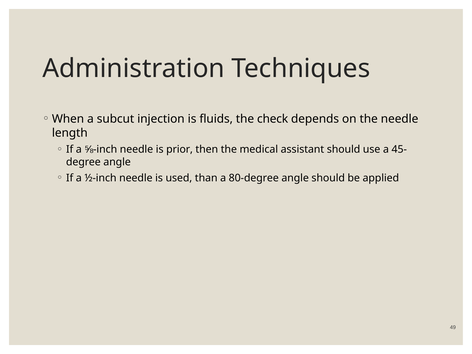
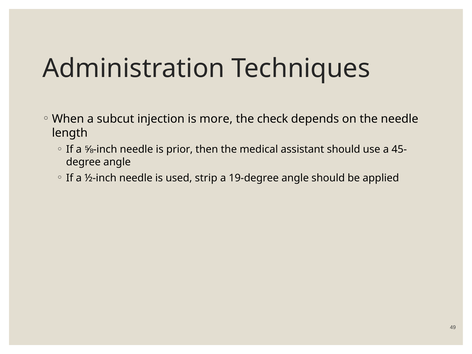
fluids: fluids -> more
than: than -> strip
80-degree: 80-degree -> 19-degree
